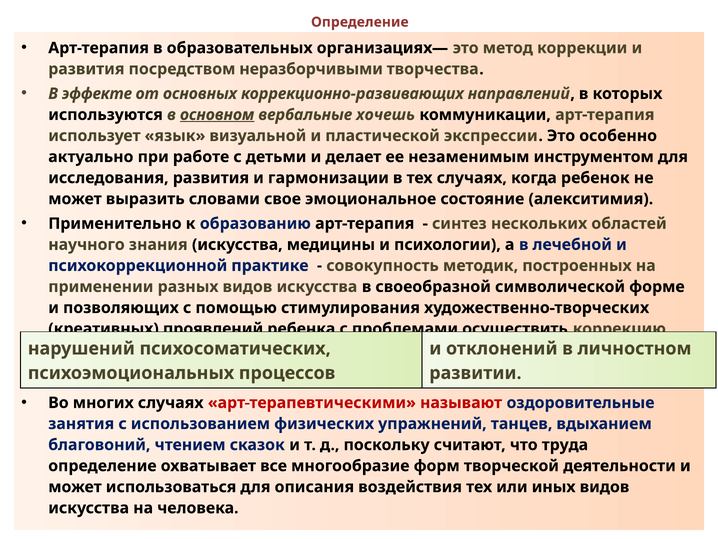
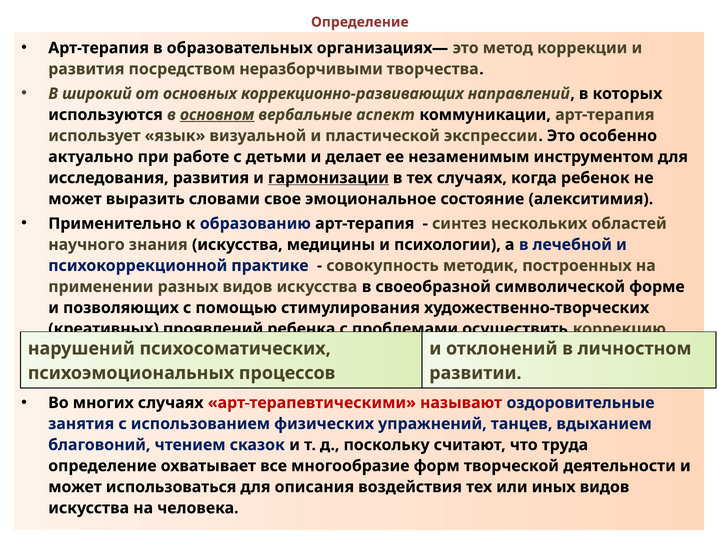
эффекте: эффекте -> широкий
хочешь: хочешь -> аспект
гармонизации underline: none -> present
